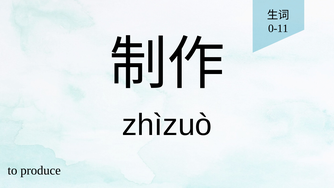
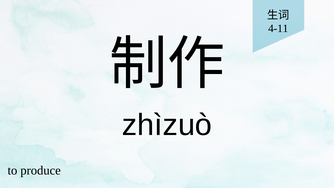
0-11: 0-11 -> 4-11
